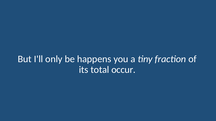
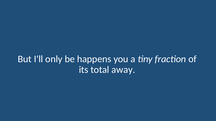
occur: occur -> away
